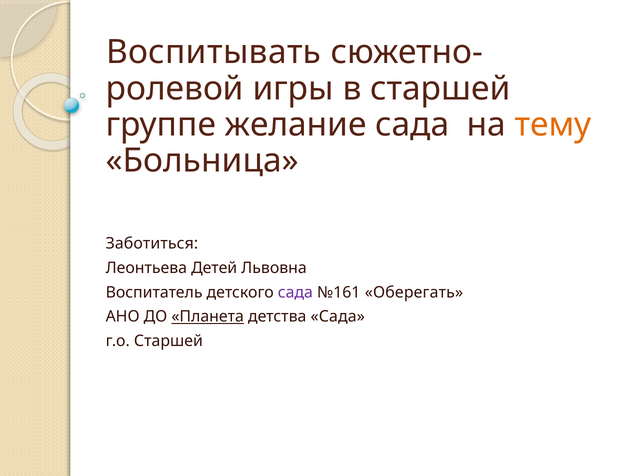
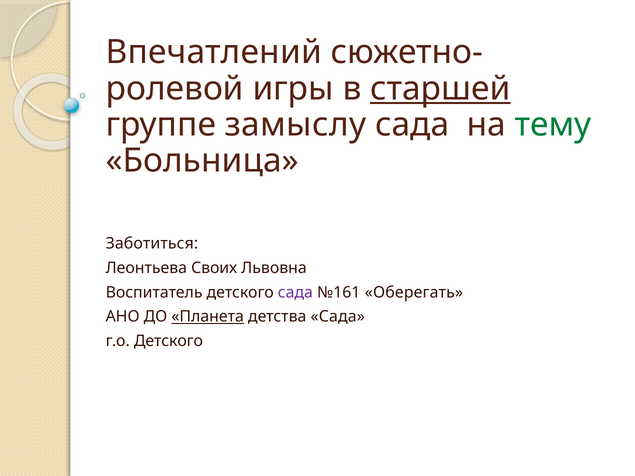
Воспитывать: Воспитывать -> Впечатлений
старшей at (440, 89) underline: none -> present
желание: желание -> замыслу
тему colour: orange -> green
Детей: Детей -> Своих
г.о Старшей: Старшей -> Детского
